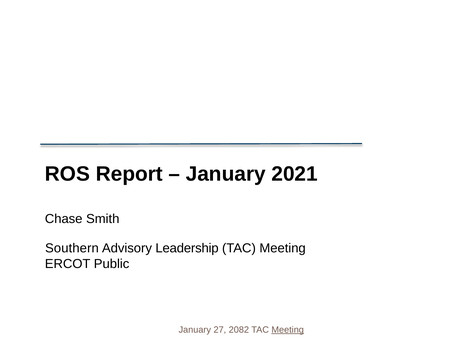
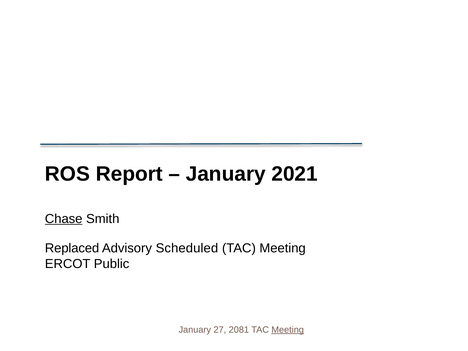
Chase underline: none -> present
Southern: Southern -> Replaced
Leadership: Leadership -> Scheduled
2082: 2082 -> 2081
